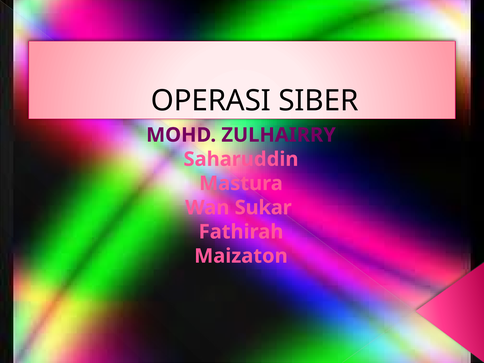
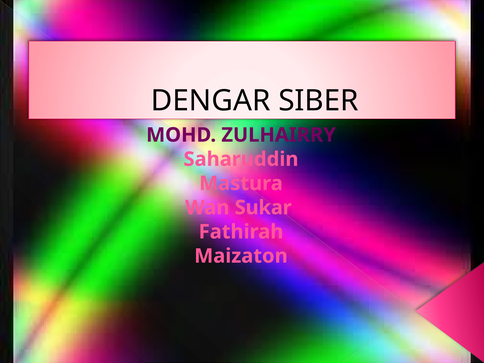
OPERASI: OPERASI -> DENGAR
